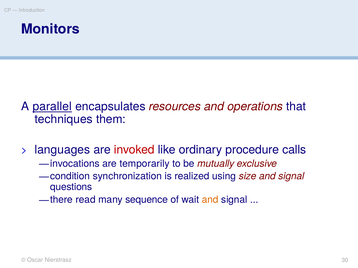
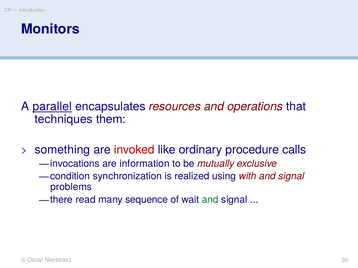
languages: languages -> something
temporarily: temporarily -> information
size: size -> with
questions: questions -> problems
and at (210, 200) colour: orange -> green
